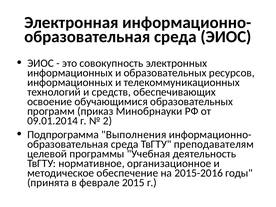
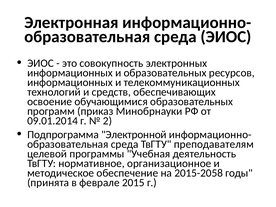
Выполнения: Выполнения -> Электронной
2015-2016: 2015-2016 -> 2015-2058
